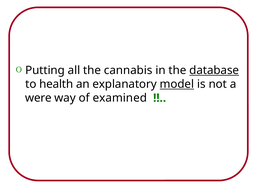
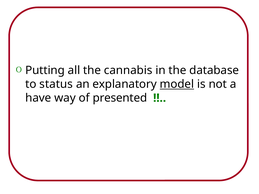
database underline: present -> none
health: health -> status
were: were -> have
examined: examined -> presented
